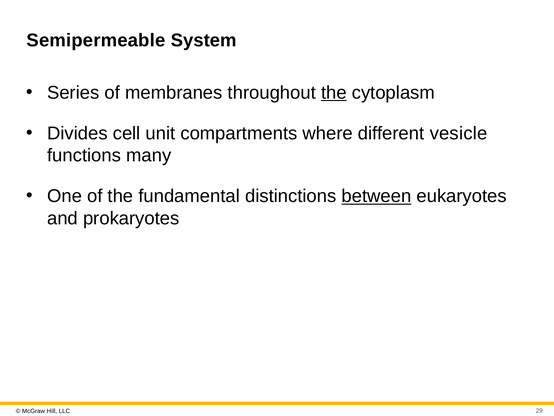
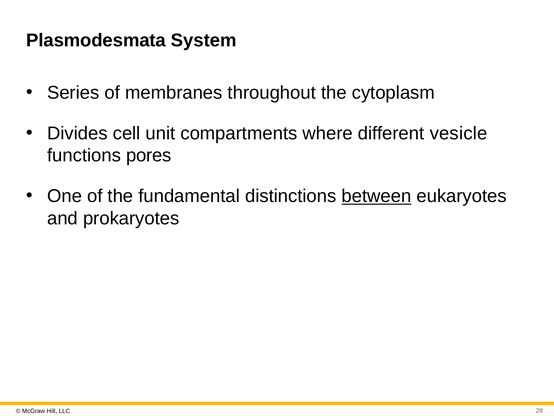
Semipermeable: Semipermeable -> Plasmodesmata
the at (334, 92) underline: present -> none
many: many -> pores
